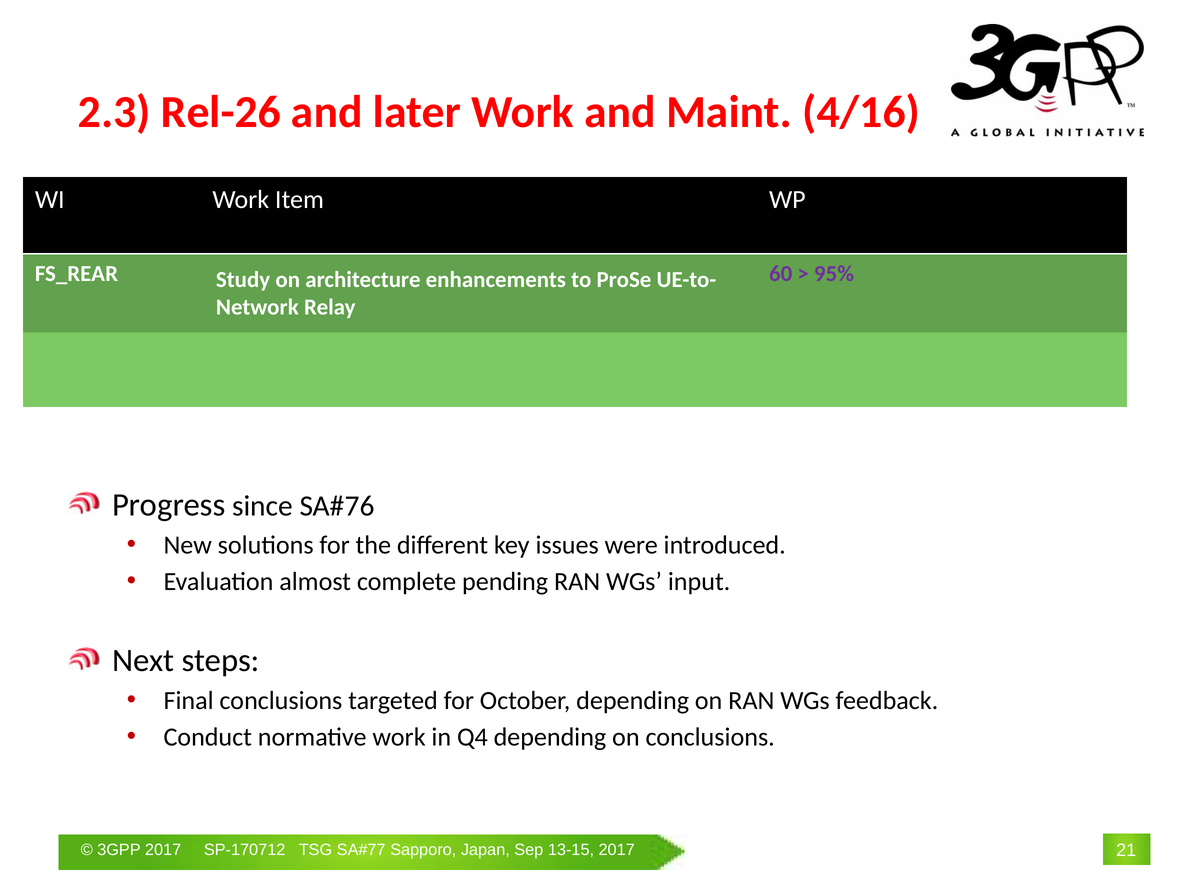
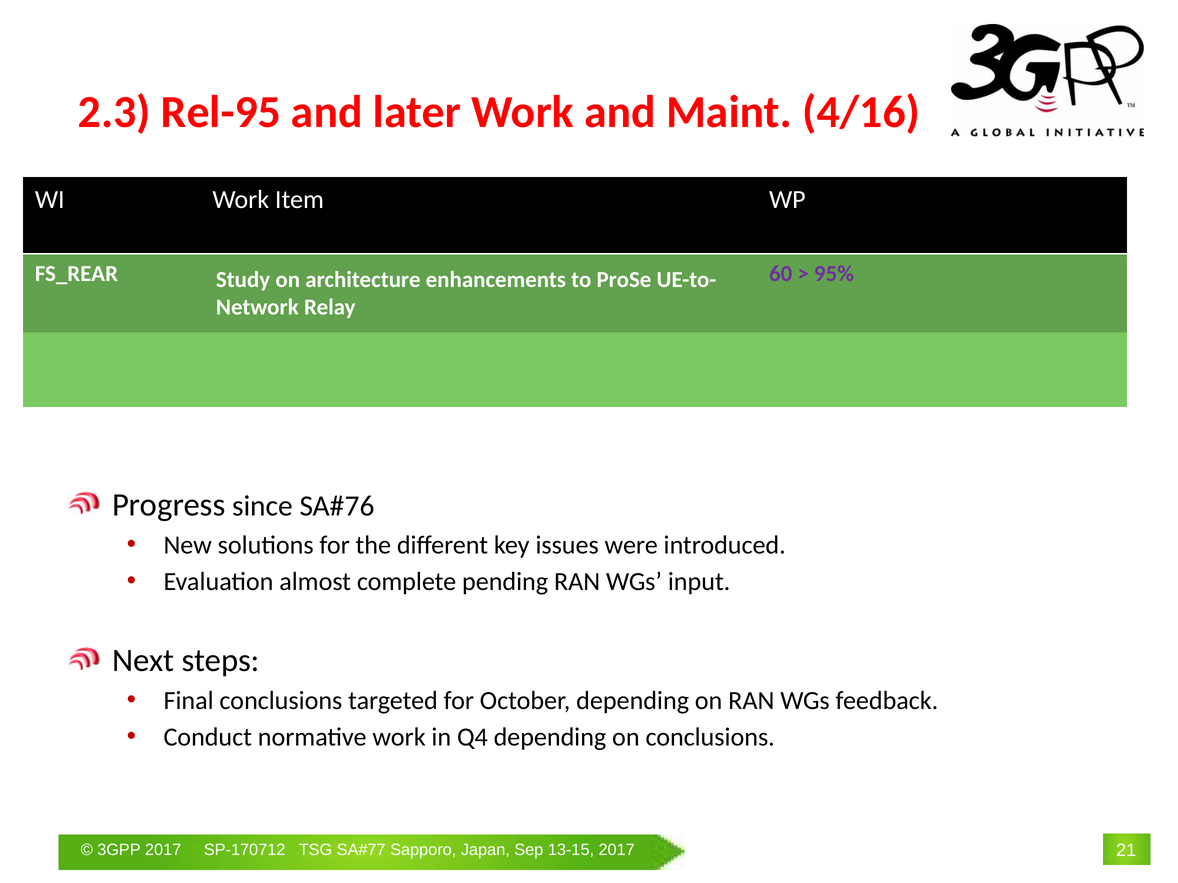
Rel-26: Rel-26 -> Rel-95
